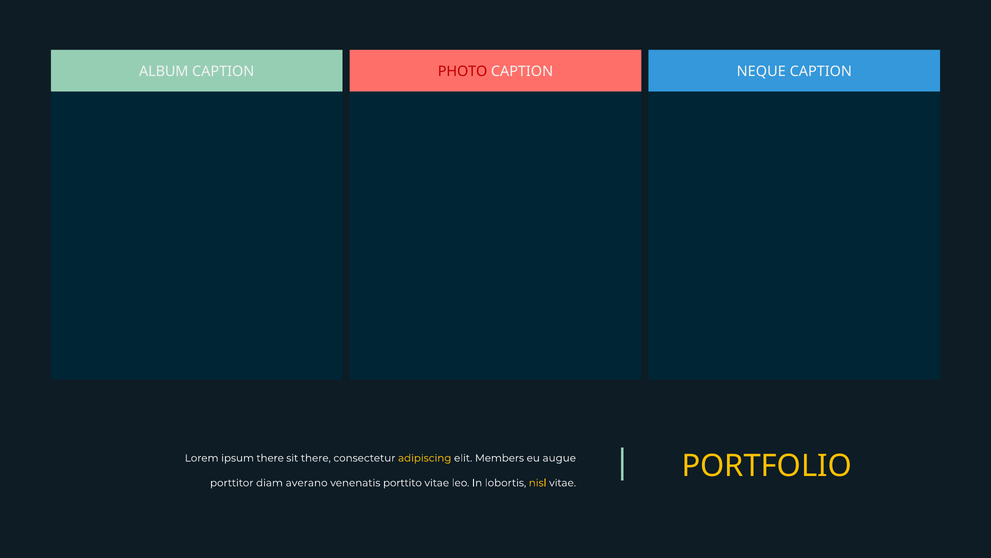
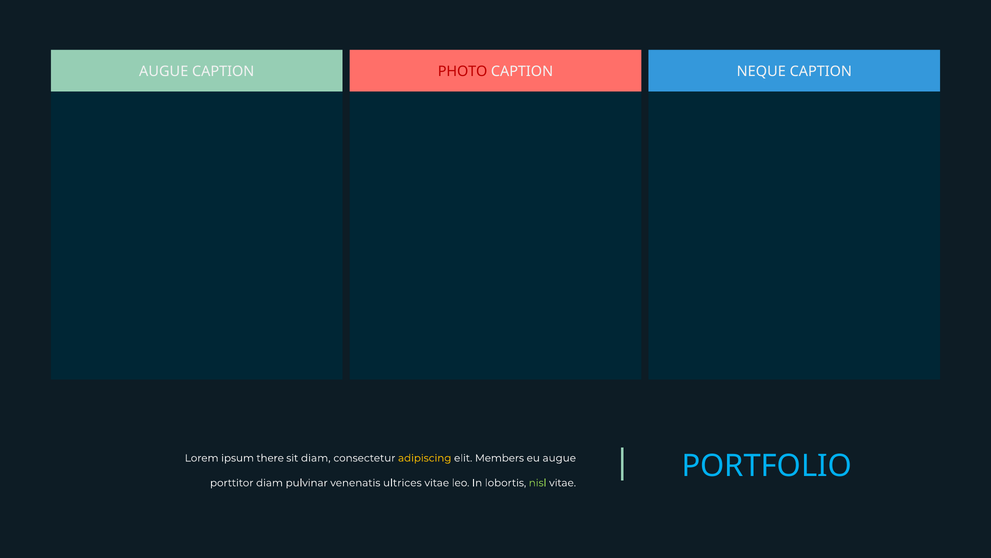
ALBUM at (164, 71): ALBUM -> AUGUE
sit there: there -> diam
PORTFOLIO colour: yellow -> light blue
averano: averano -> pulvinar
porttito: porttito -> ultrices
nisl colour: yellow -> light green
